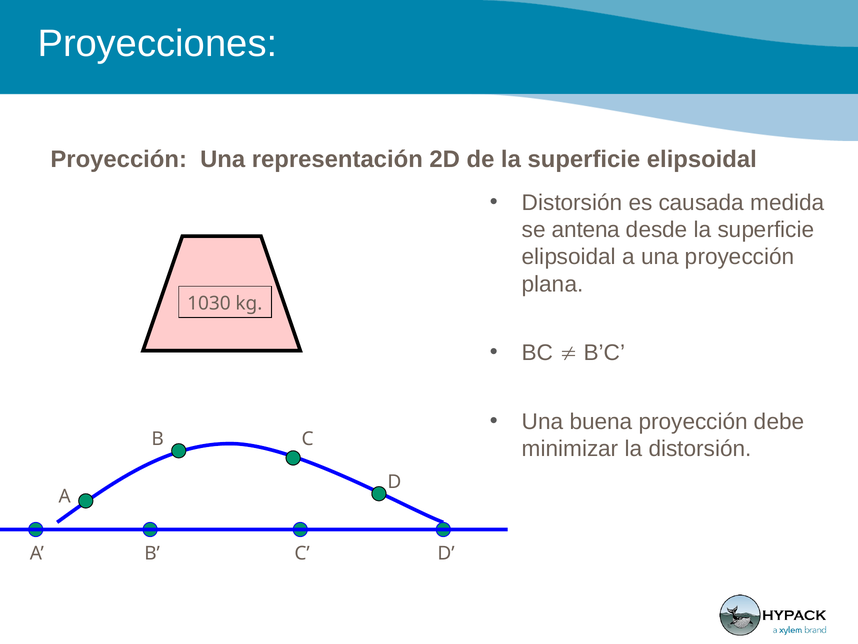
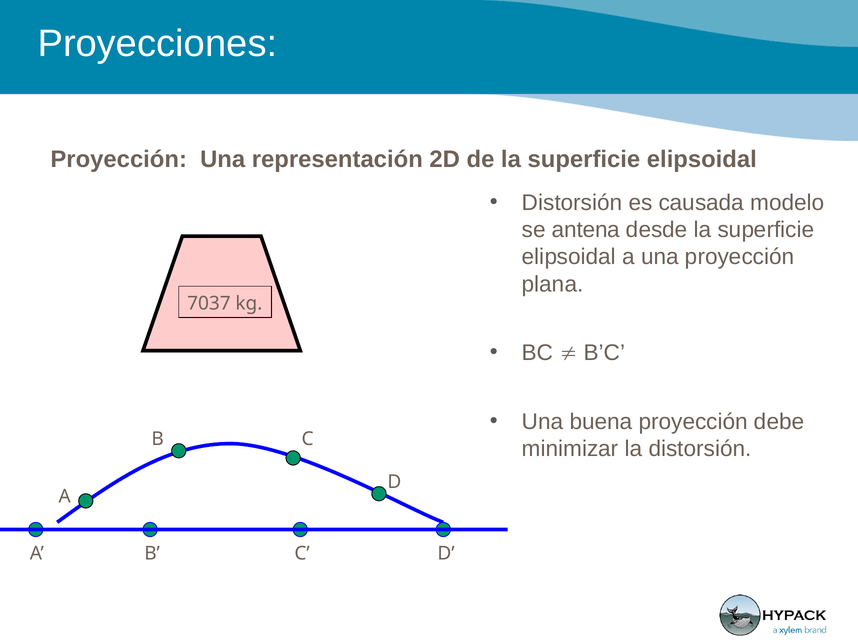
medida: medida -> modelo
1030: 1030 -> 7037
